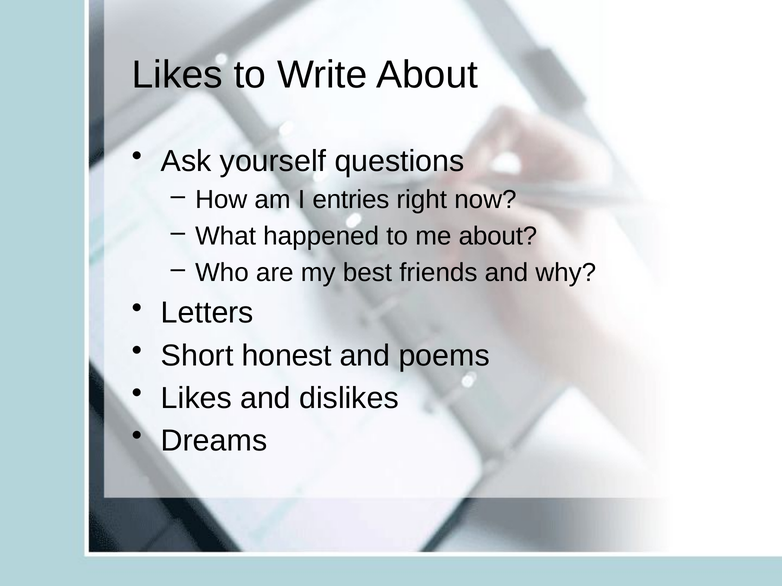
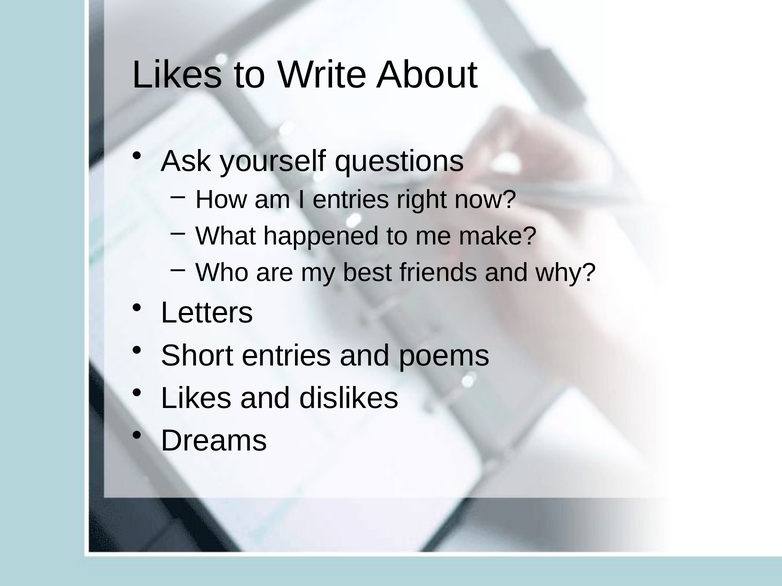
me about: about -> make
Short honest: honest -> entries
